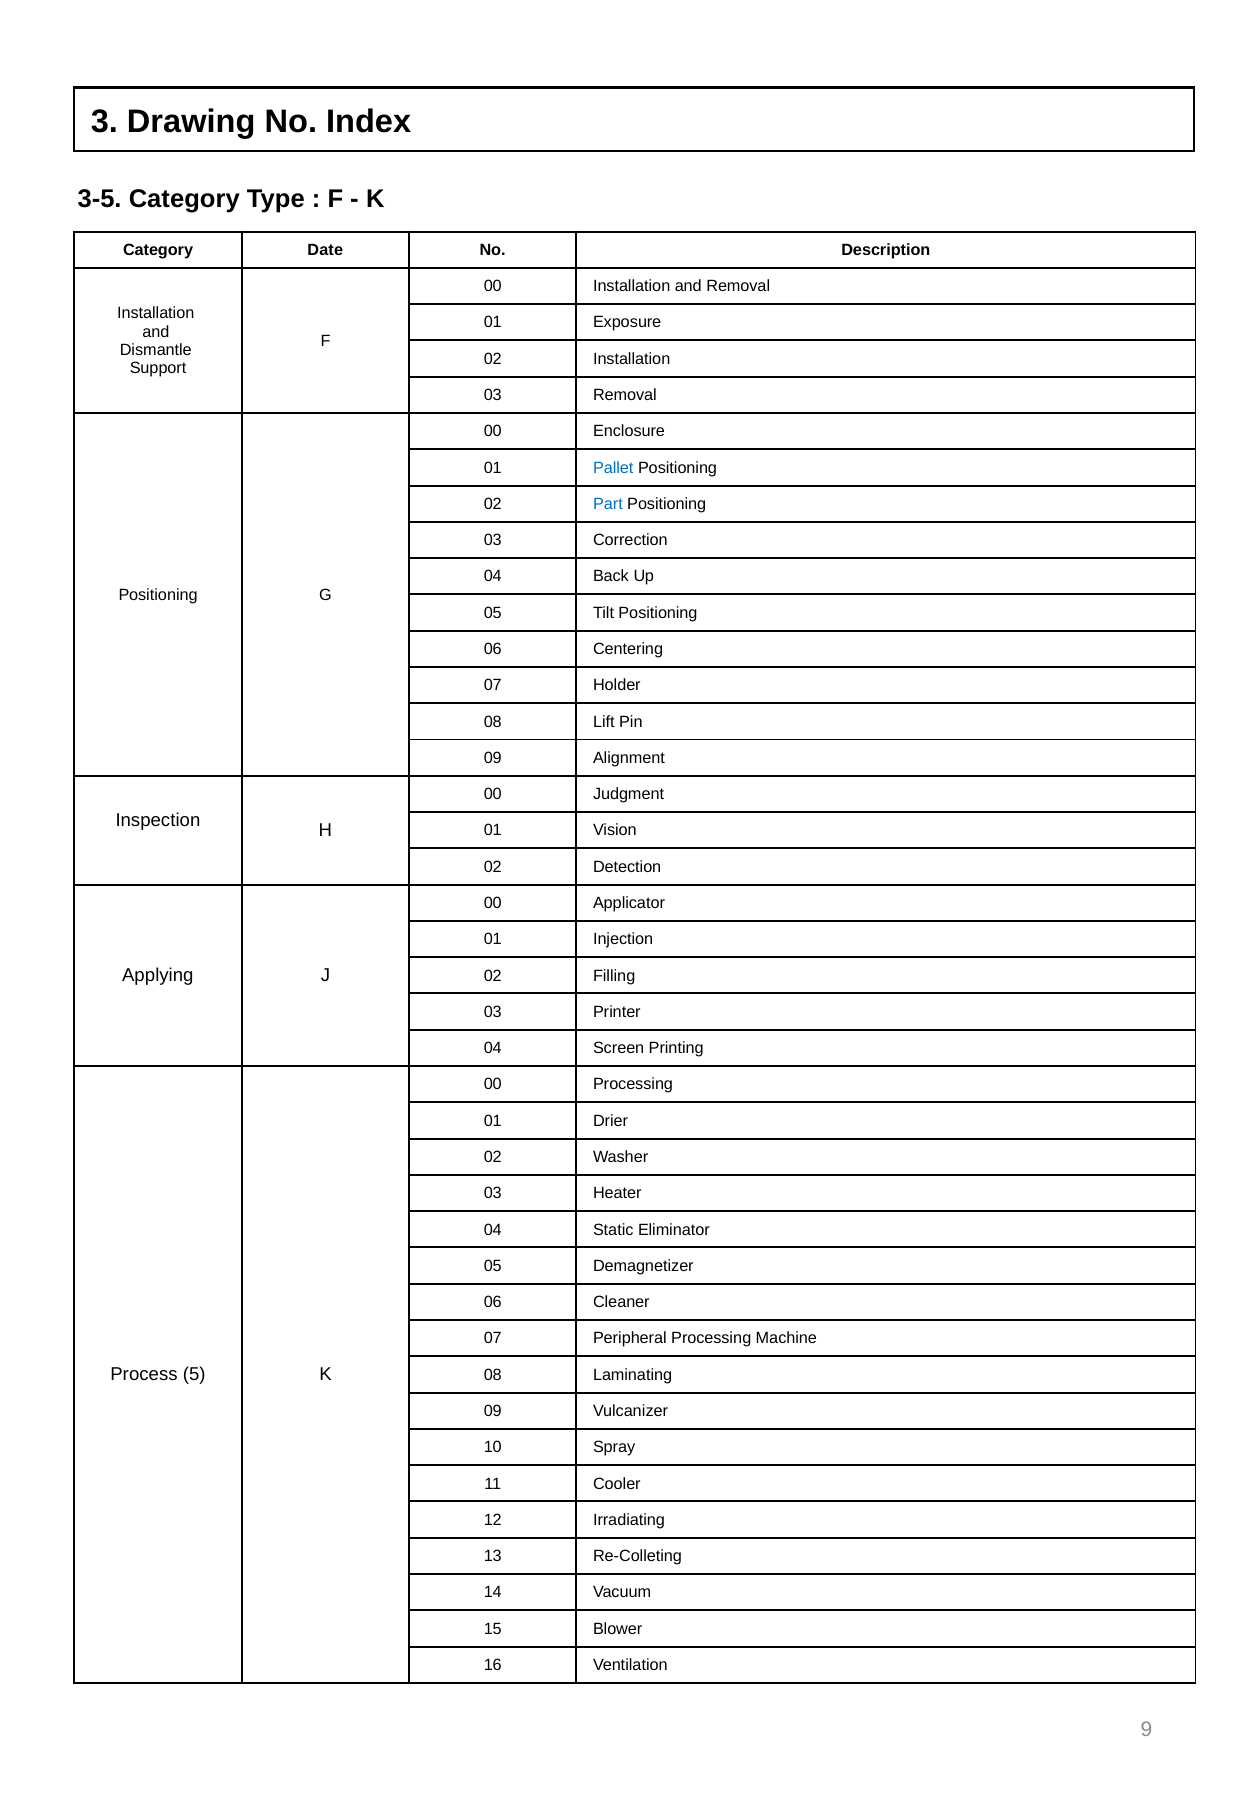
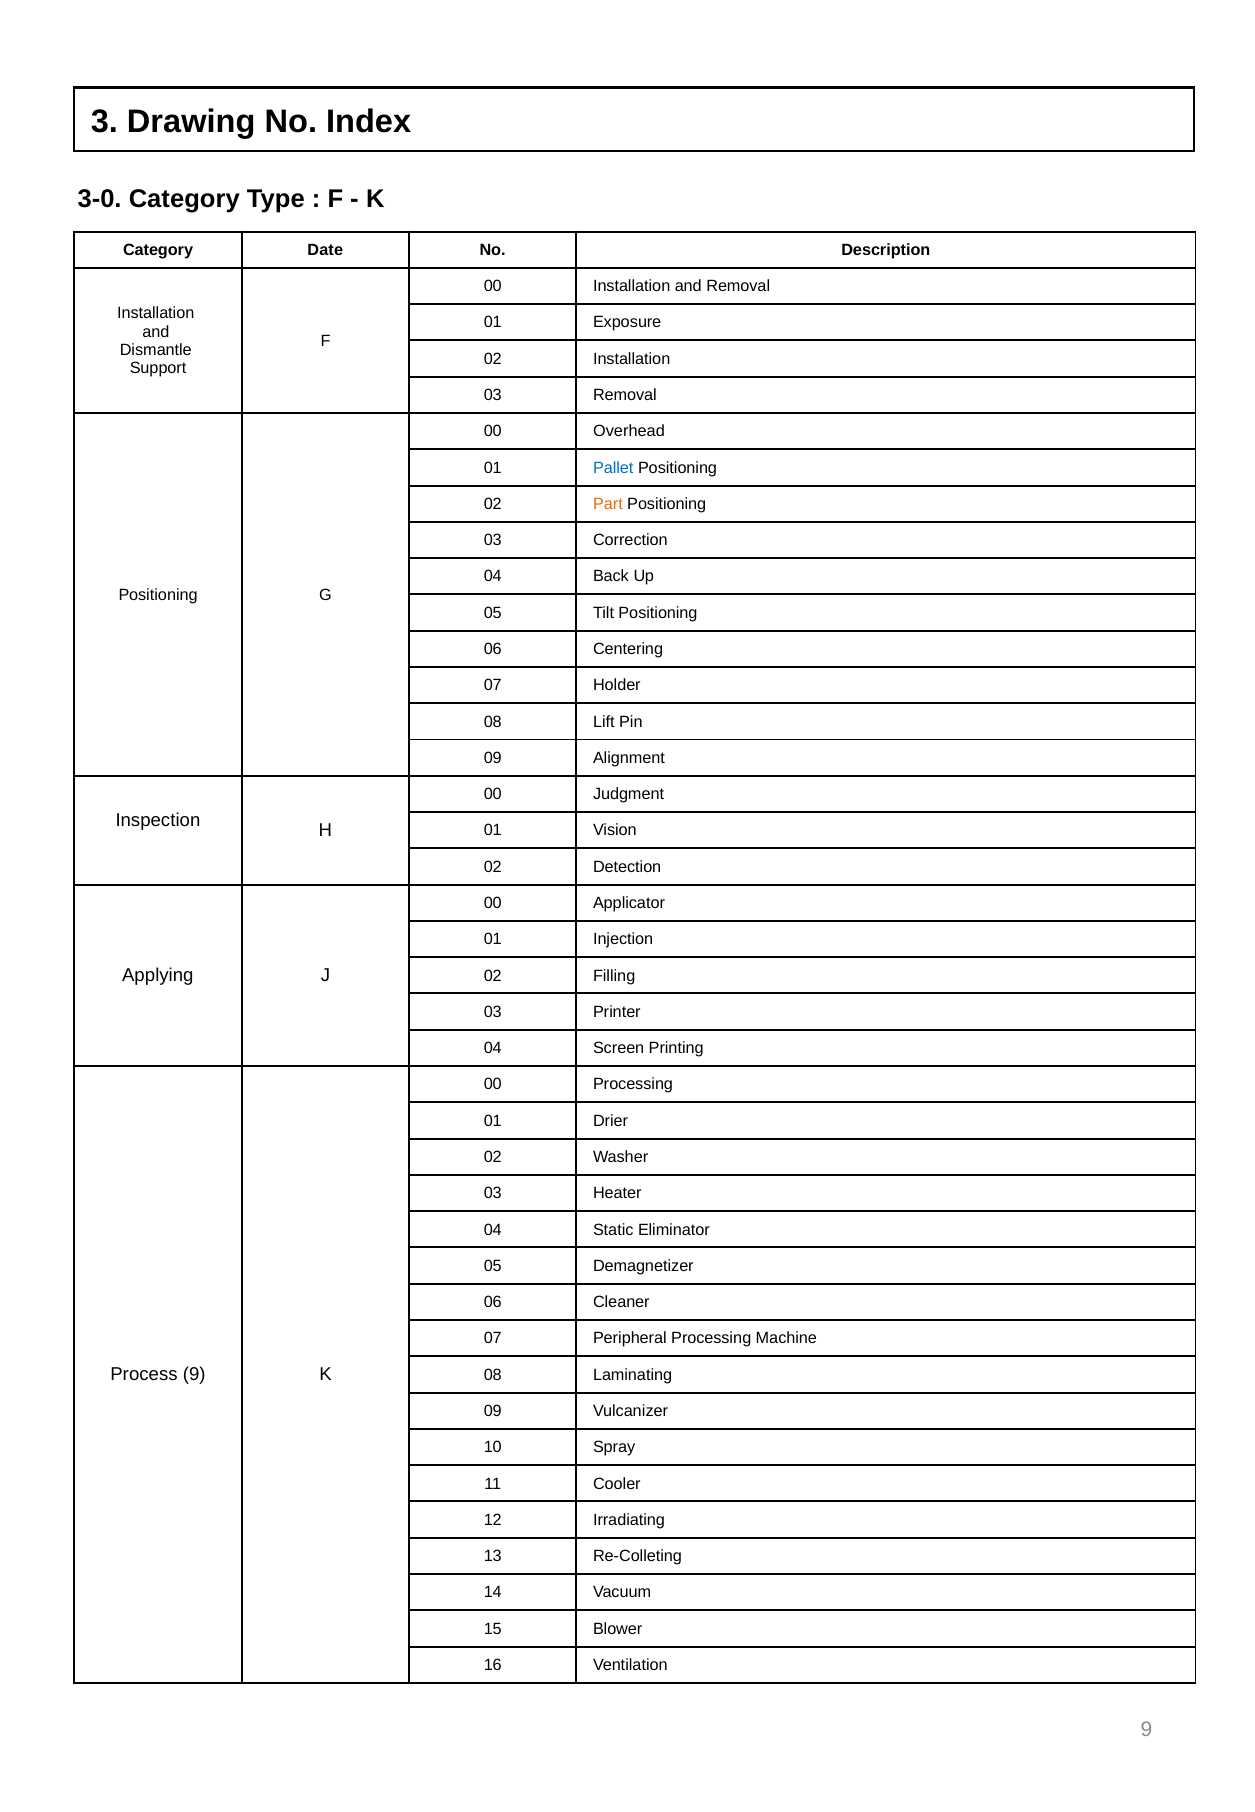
3-5: 3-5 -> 3-0
Enclosure: Enclosure -> Overhead
Part colour: blue -> orange
Process 5: 5 -> 9
